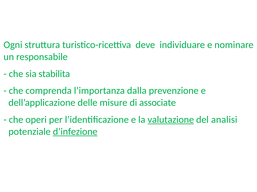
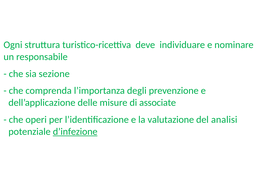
stabilita: stabilita -> sezione
dalla: dalla -> degli
valutazione underline: present -> none
